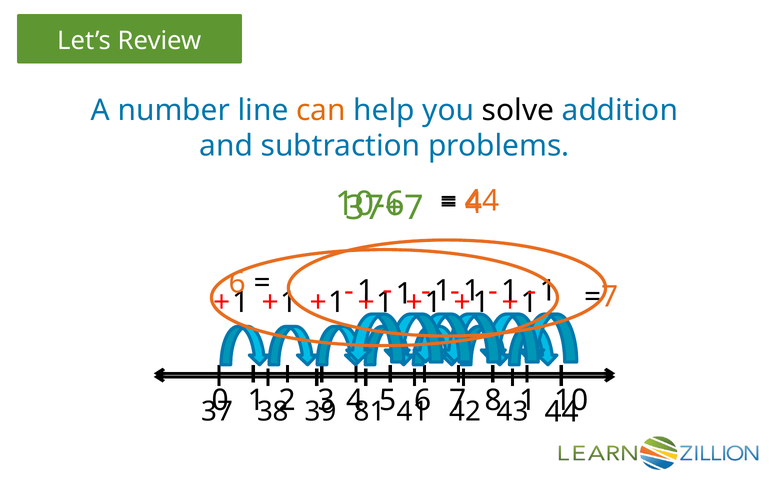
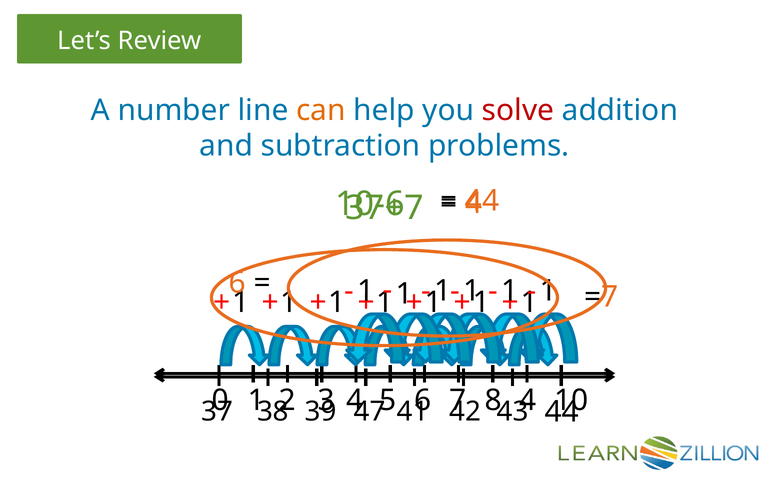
solve colour: black -> red
4 1: 1 -> 4
81: 81 -> 47
